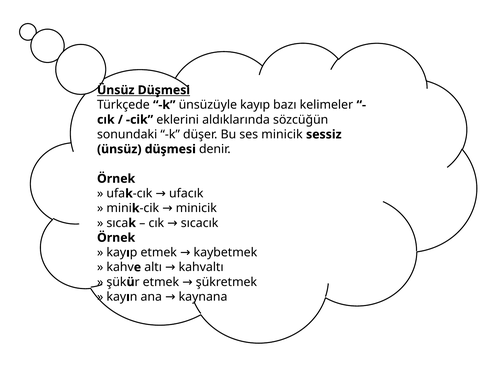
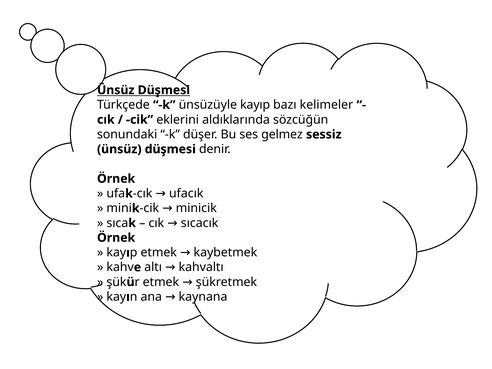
ses minicik: minicik -> gelmez
